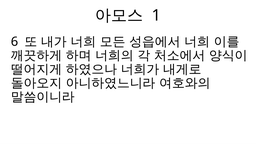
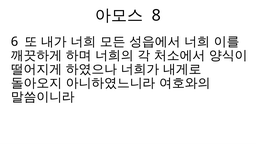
1: 1 -> 8
